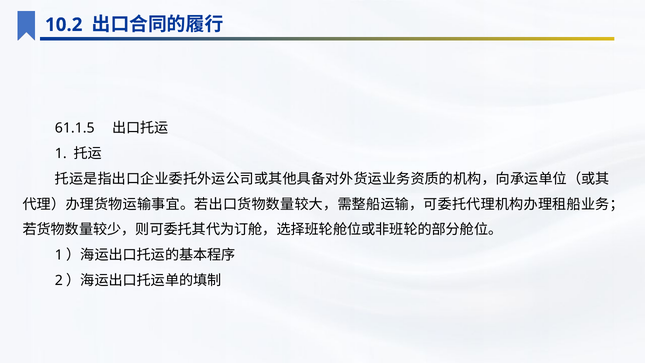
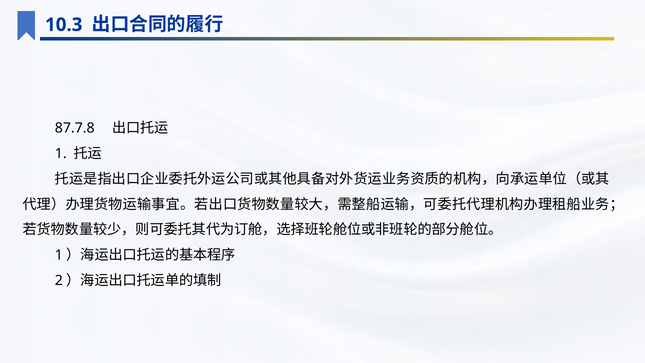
10.2: 10.2 -> 10.3
61.1.5: 61.1.5 -> 87.7.8
